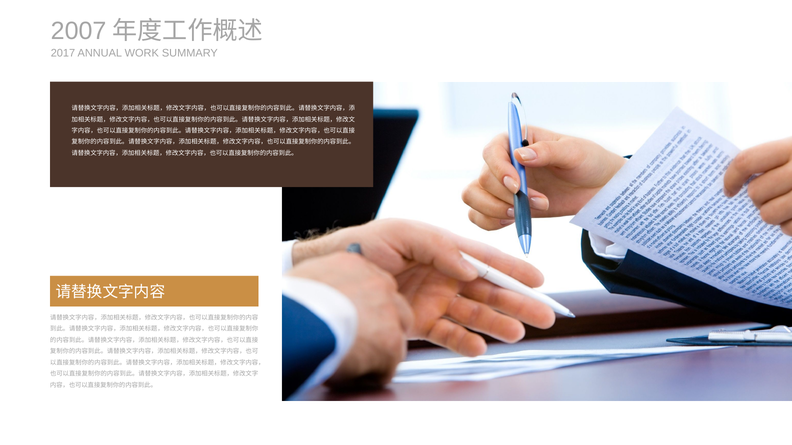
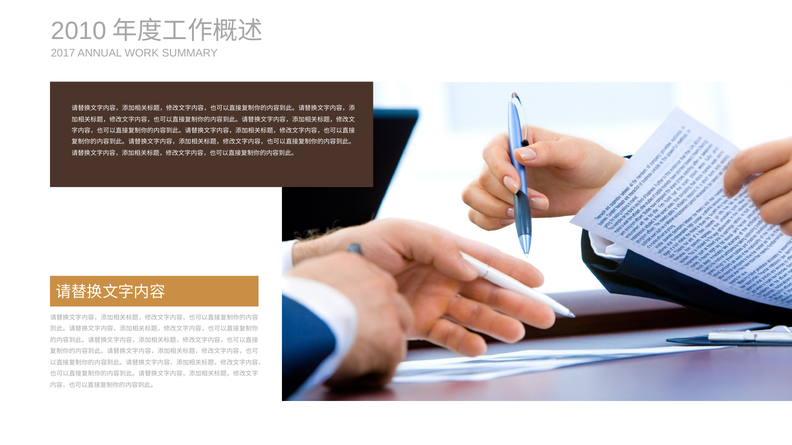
2007: 2007 -> 2010
